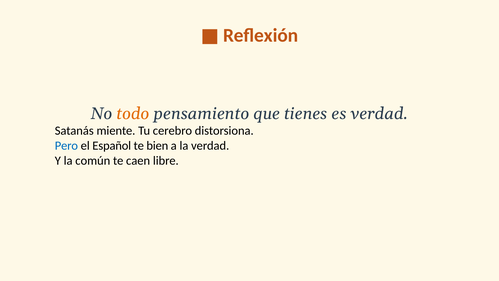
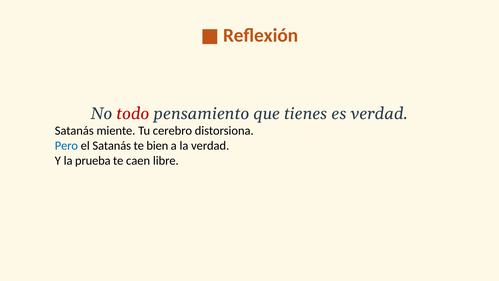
todo colour: orange -> red
el Español: Español -> Satanás
común: común -> prueba
